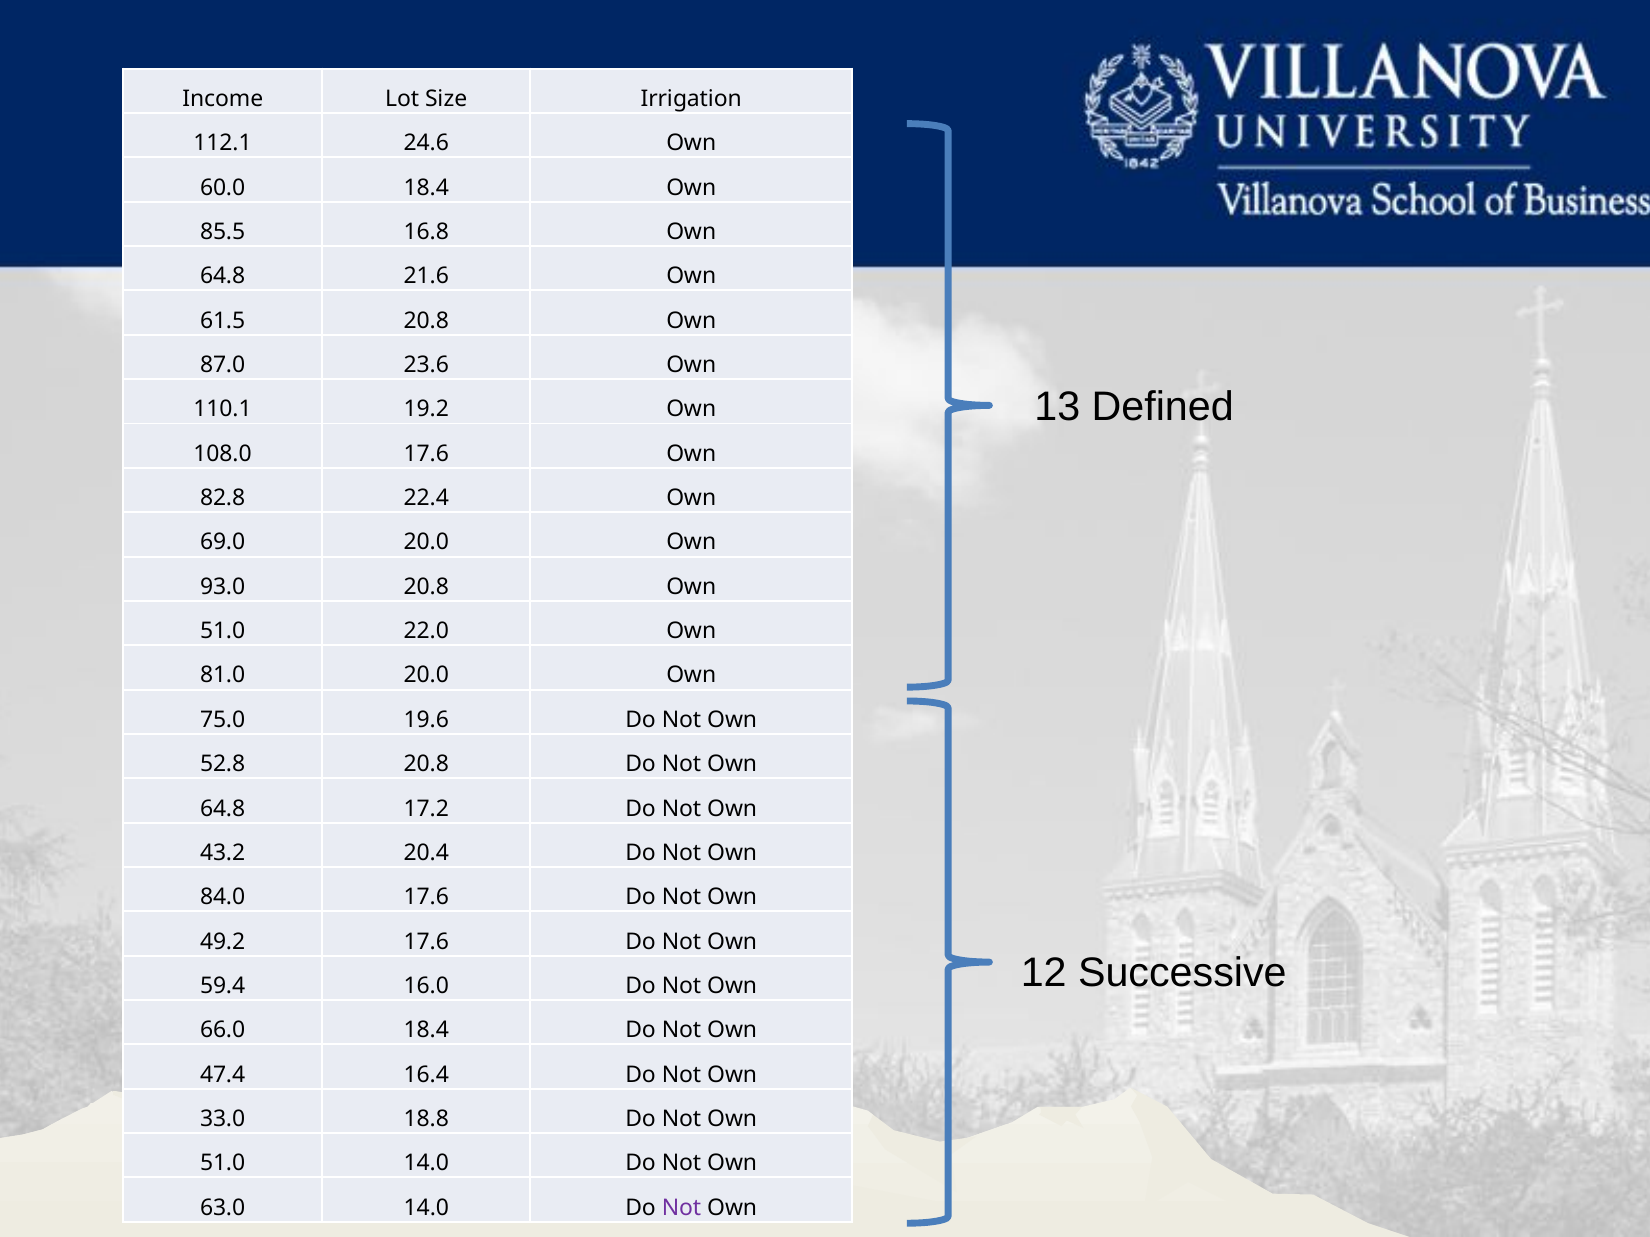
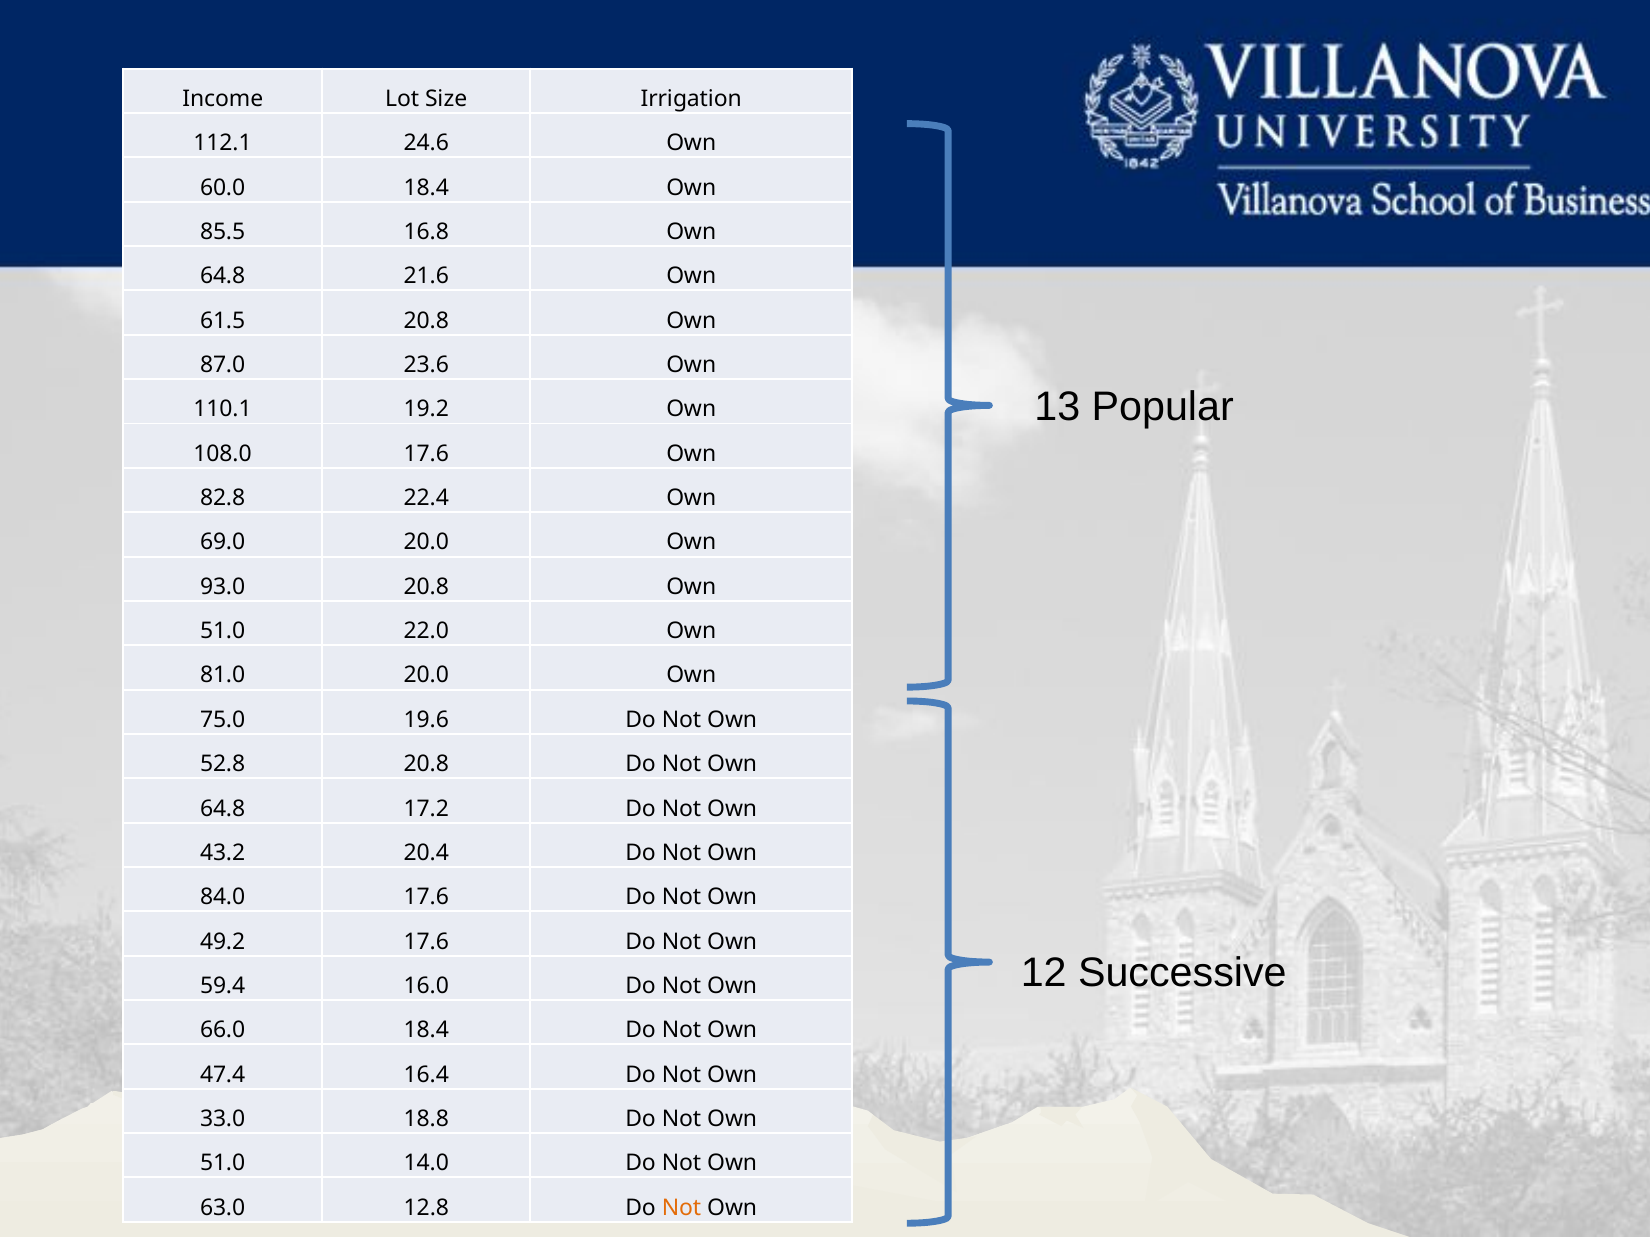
Defined: Defined -> Popular
63.0 14.0: 14.0 -> 12.8
Not at (681, 1208) colour: purple -> orange
